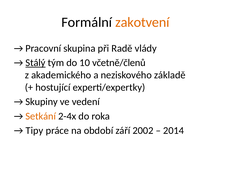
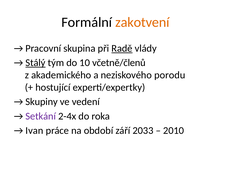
Radě underline: none -> present
základě: základě -> porodu
Setkání colour: orange -> purple
Tipy: Tipy -> Ivan
2002: 2002 -> 2033
2014: 2014 -> 2010
